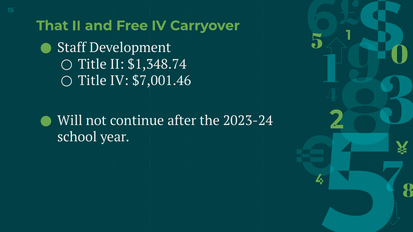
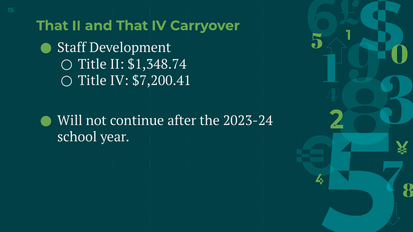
and Free: Free -> That
$7,001.46: $7,001.46 -> $7,200.41
